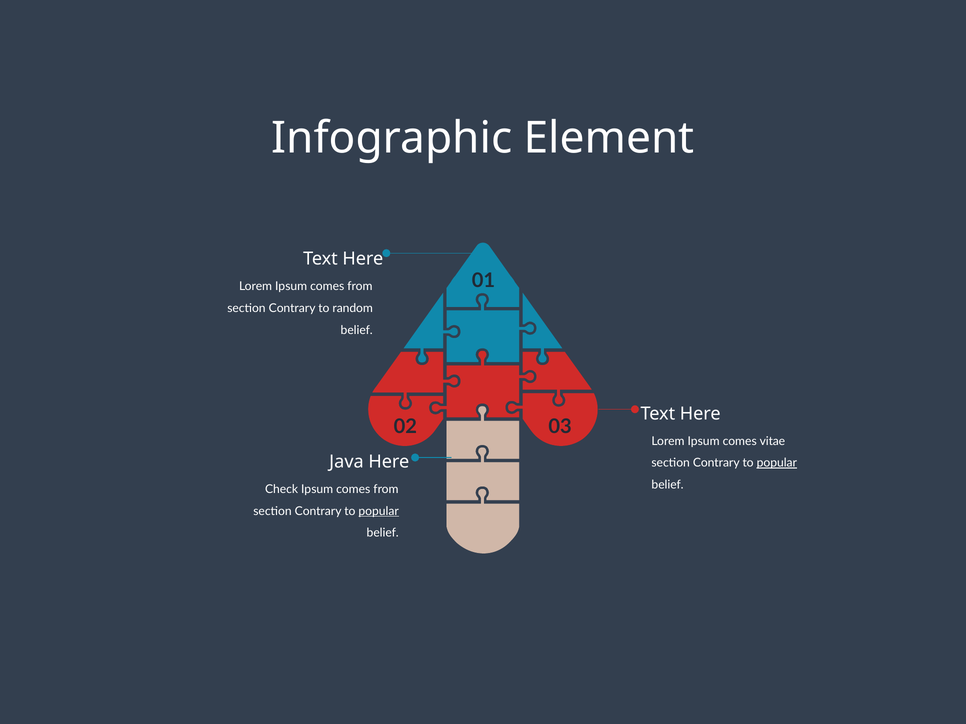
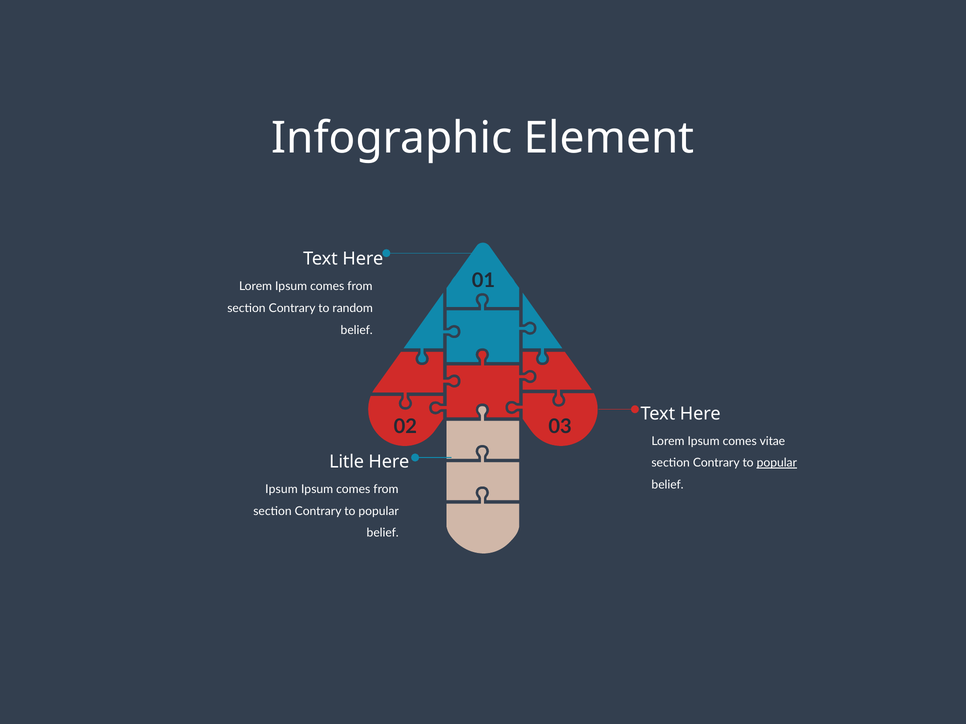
Java: Java -> Litle
Check at (282, 490): Check -> Ipsum
popular at (379, 512) underline: present -> none
